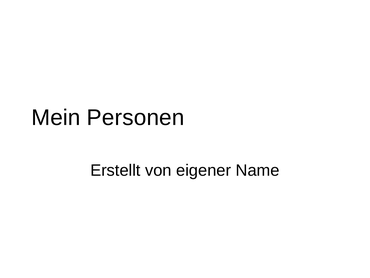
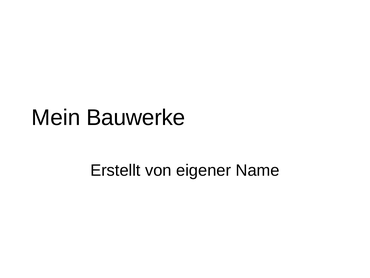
Personen: Personen -> Bauwerke
